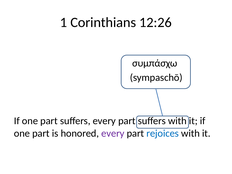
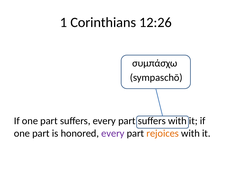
rejoices colour: blue -> orange
